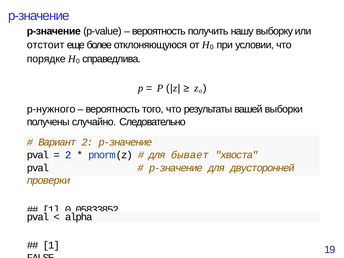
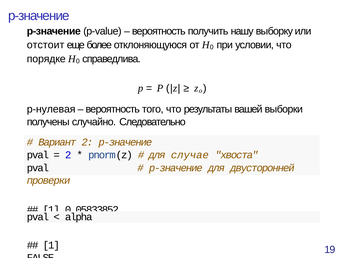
p-нужного: p-нужного -> p-нулевая
бывает: бывает -> случае
